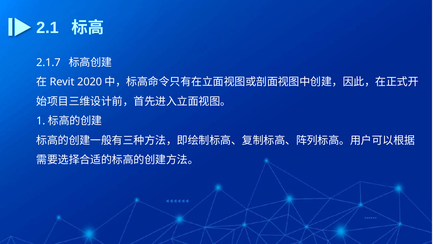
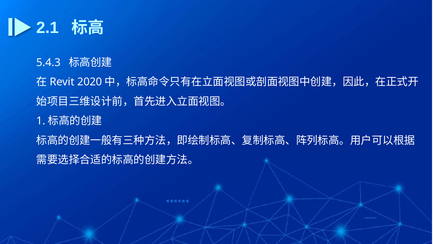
2.1.7: 2.1.7 -> 5.4.3
